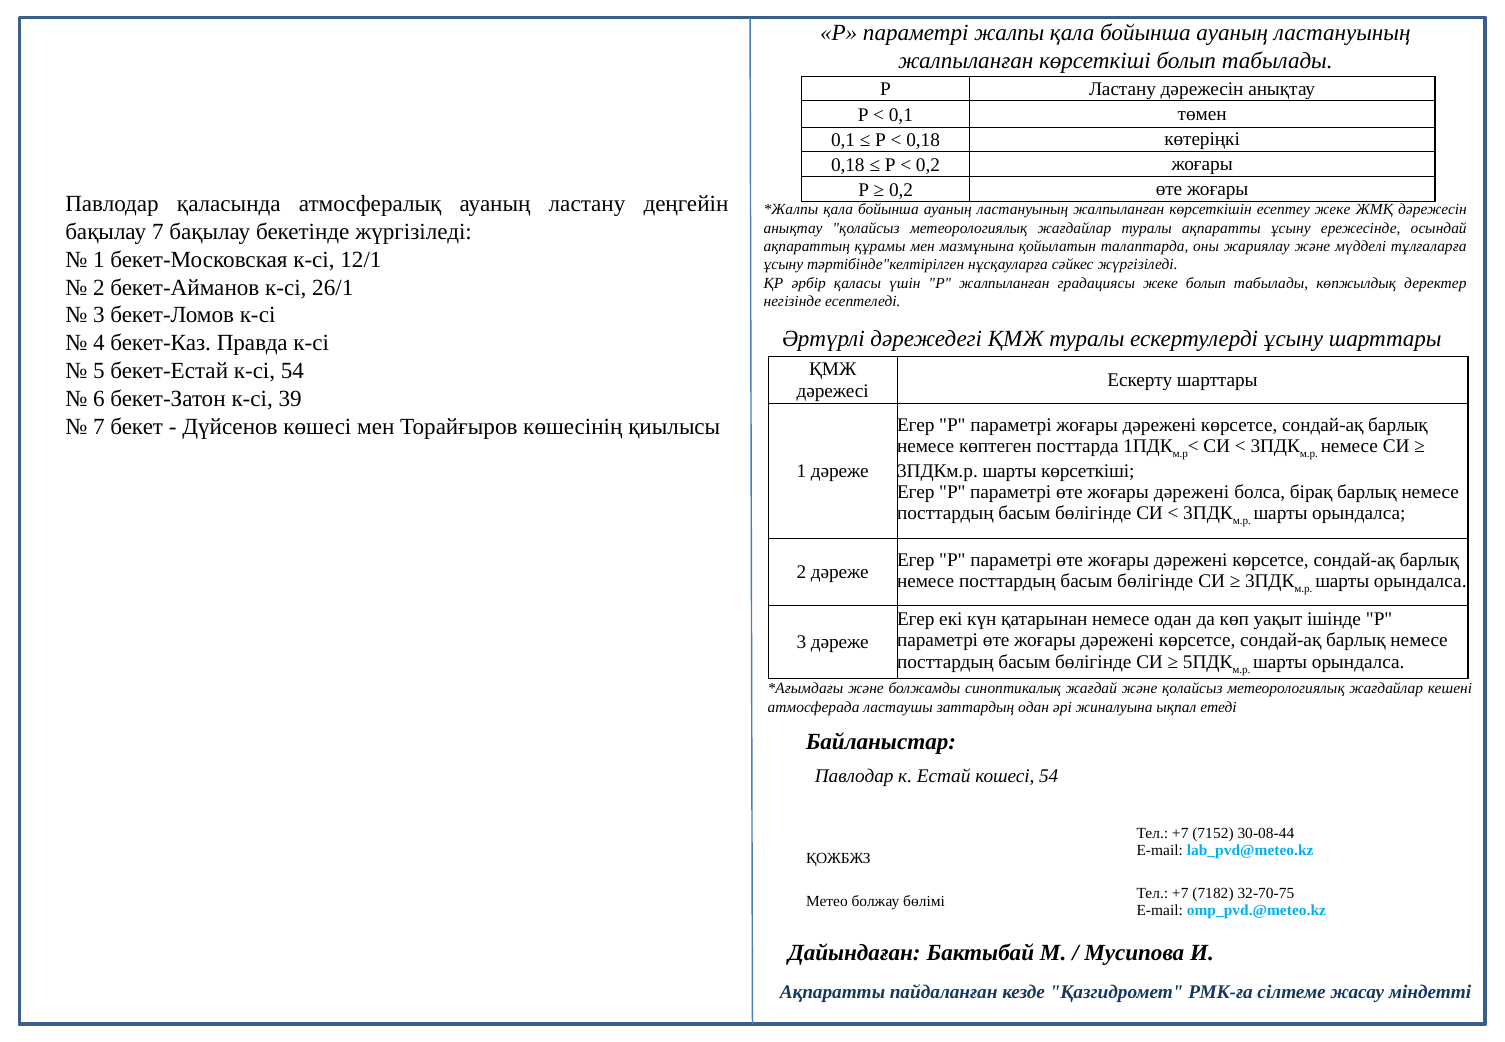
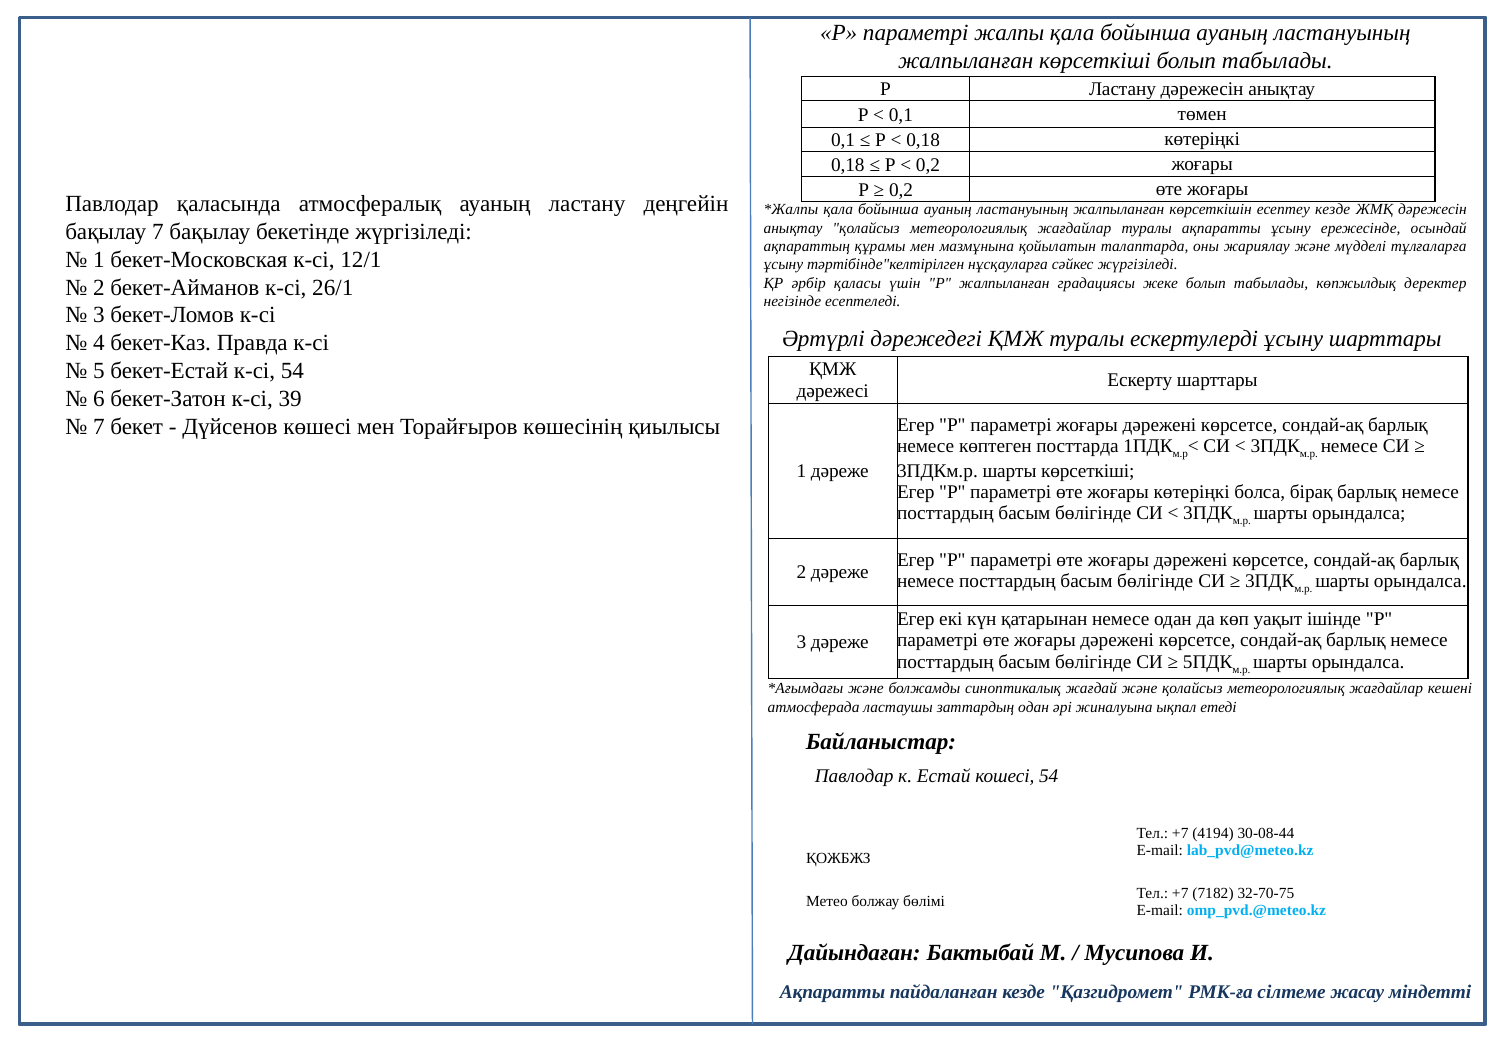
есептеу жеке: жеке -> кезде
дәрежені at (1191, 492): дәрежені -> көтеріңкі
7152: 7152 -> 4194
